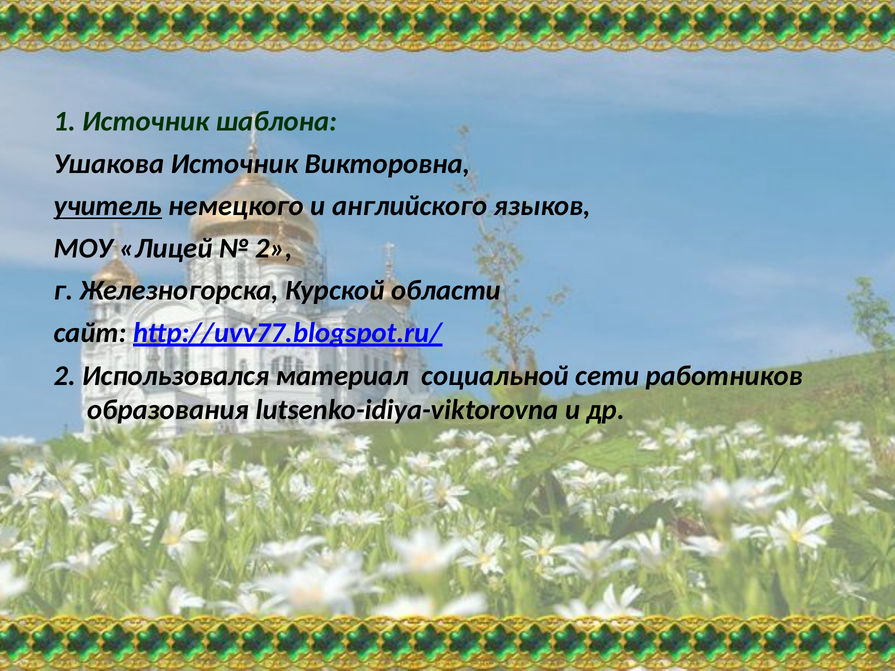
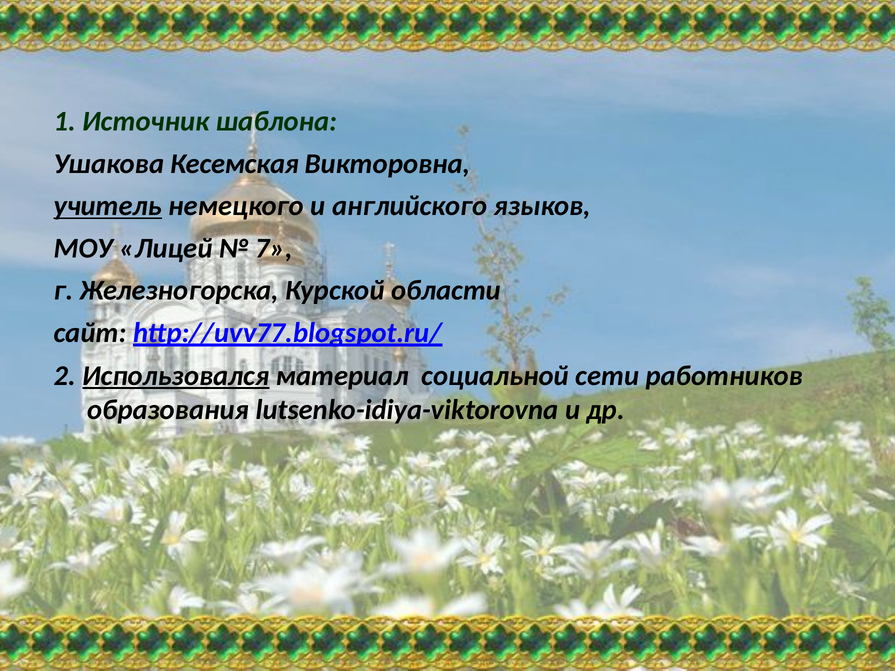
Ушакова Источник: Источник -> Кесемская
2 at (274, 248): 2 -> 7
Использовался underline: none -> present
